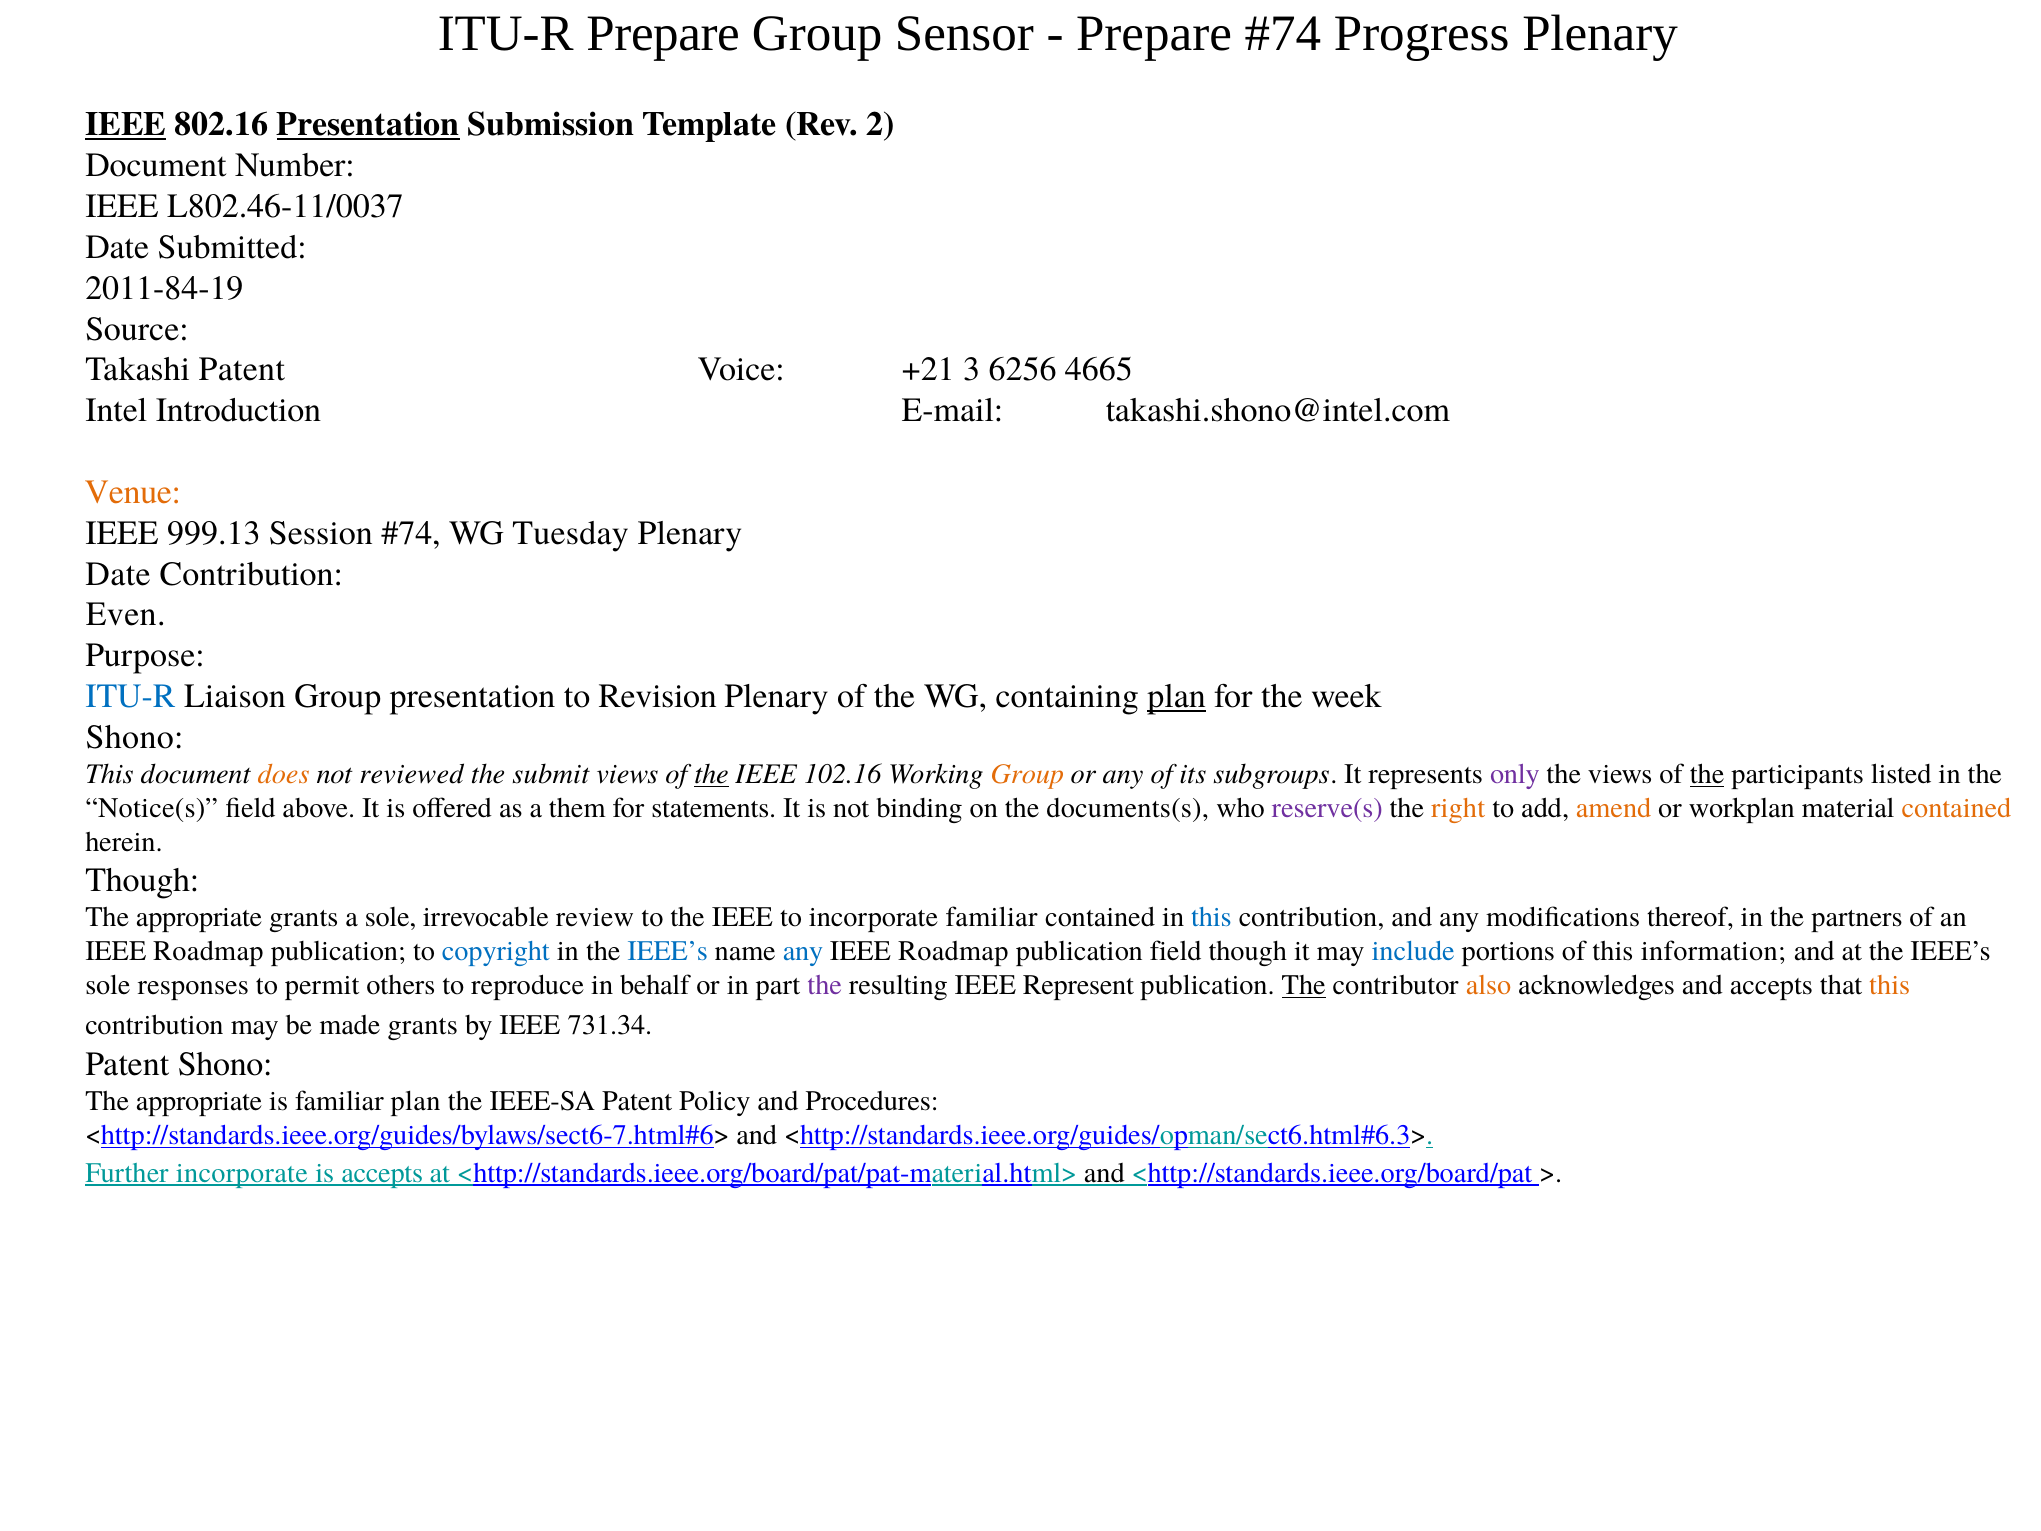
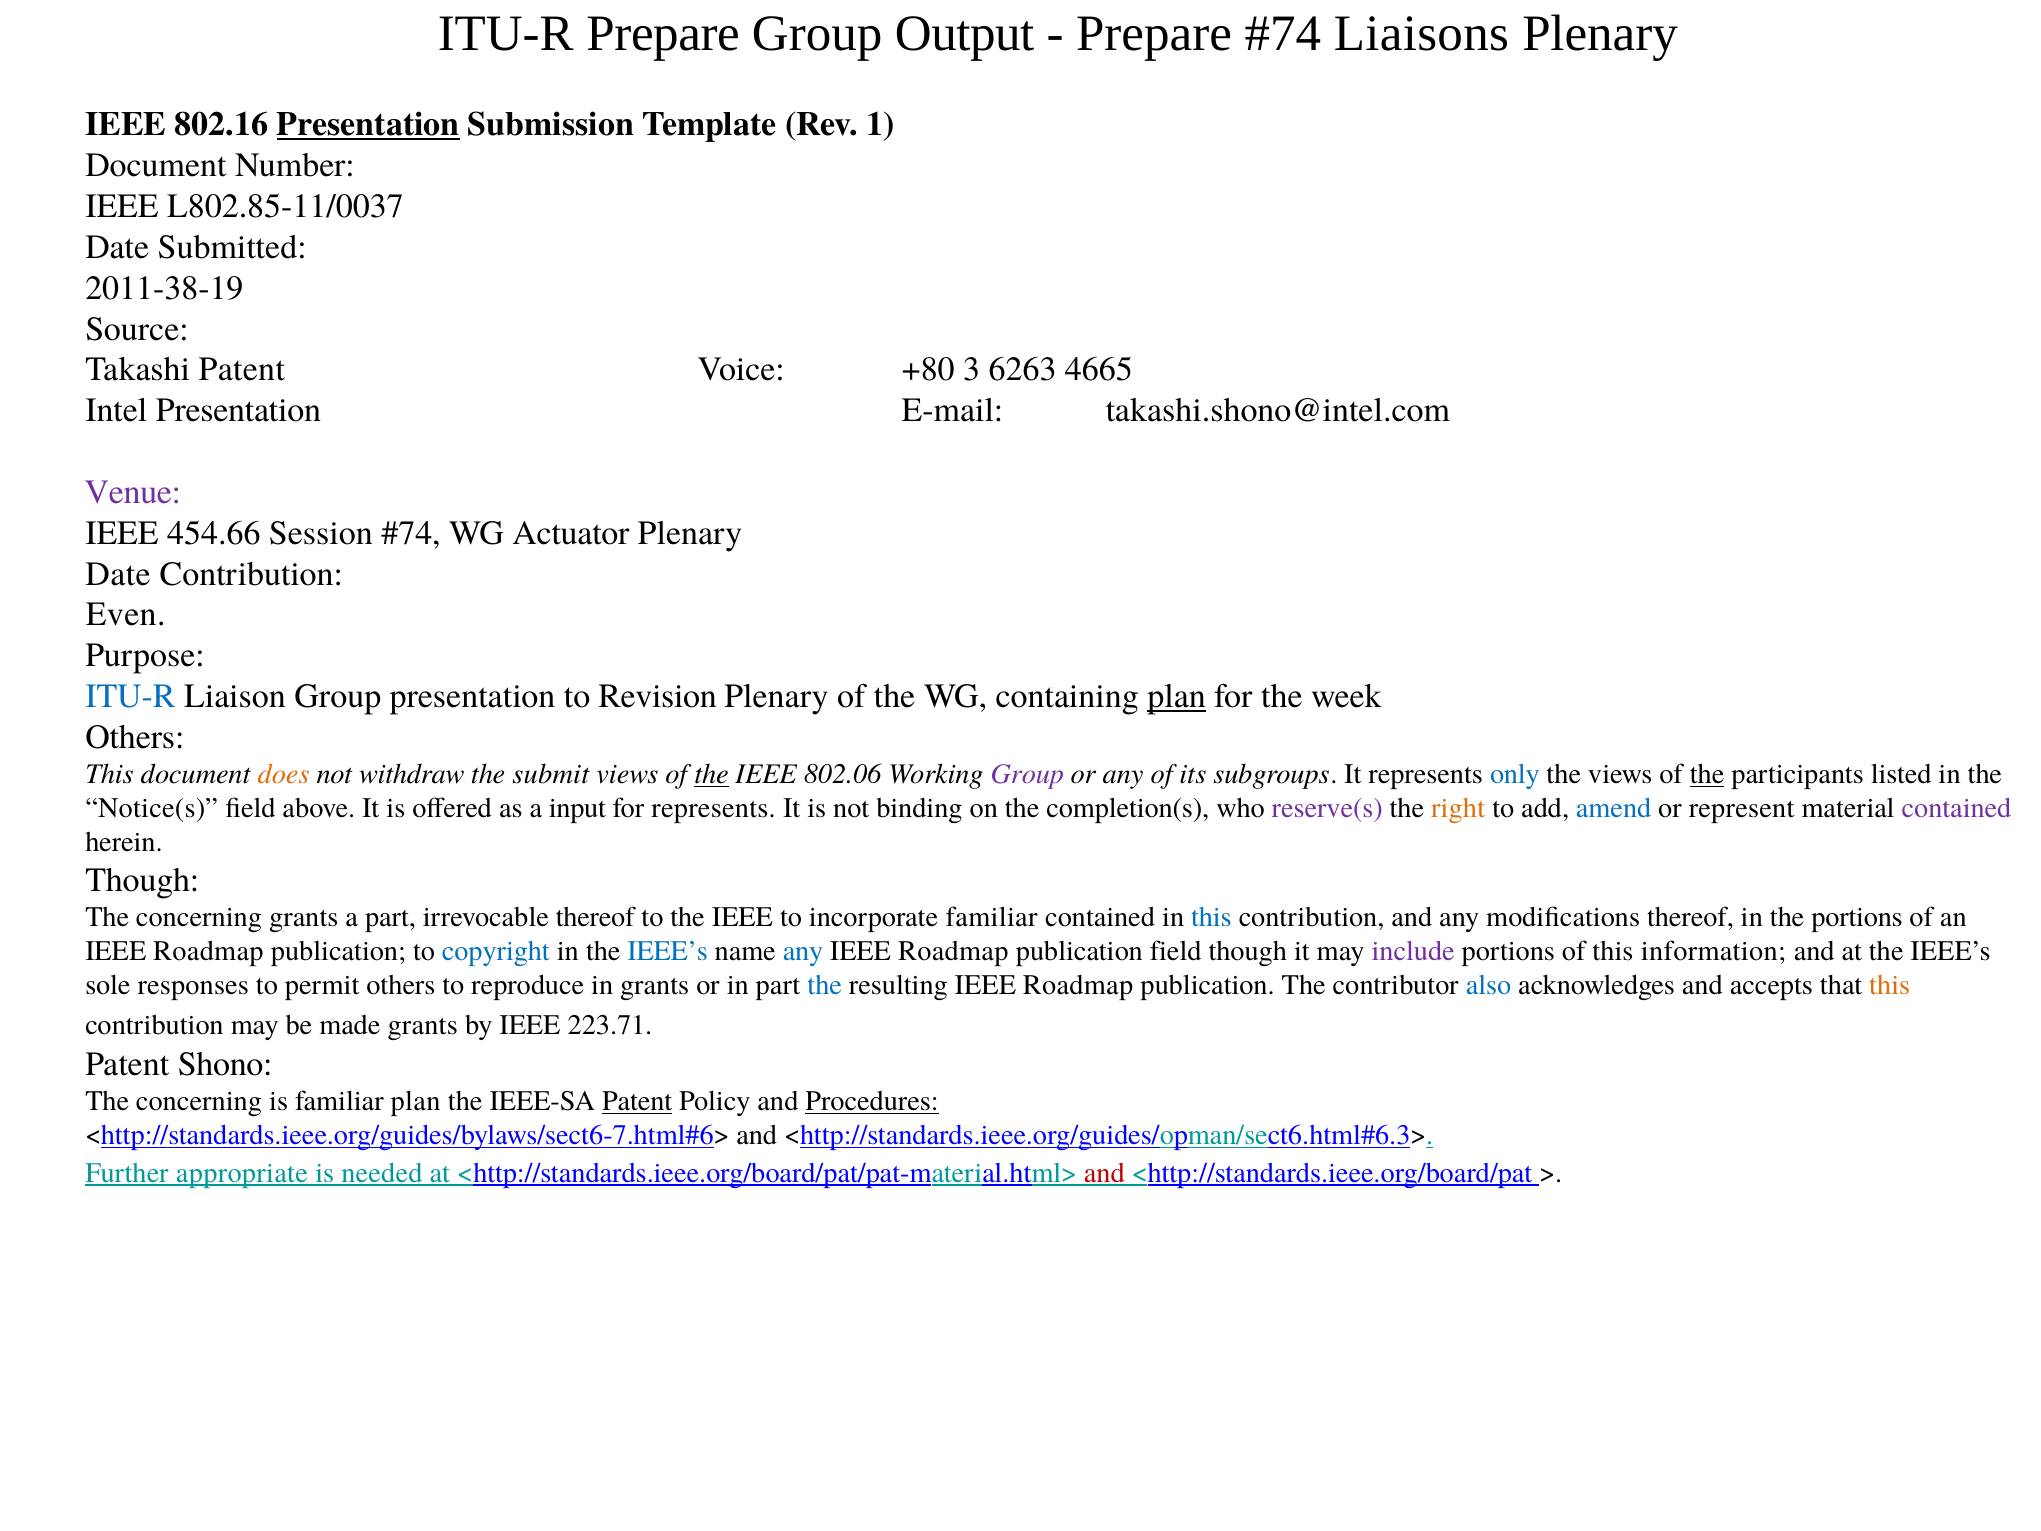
Sensor: Sensor -> Output
Progress: Progress -> Liaisons
IEEE at (126, 125) underline: present -> none
2: 2 -> 1
L802.46-11/0037: L802.46-11/0037 -> L802.85-11/0037
2011-84-19: 2011-84-19 -> 2011-38-19
+21: +21 -> +80
6256: 6256 -> 6263
Intel Introduction: Introduction -> Presentation
Venue colour: orange -> purple
999.13: 999.13 -> 454.66
Tuesday: Tuesday -> Actuator
Shono at (135, 737): Shono -> Others
reviewed: reviewed -> withdraw
102.16: 102.16 -> 802.06
Group at (1027, 774) colour: orange -> purple
only colour: purple -> blue
them: them -> input
for statements: statements -> represents
documents(s: documents(s -> completion(s
amend colour: orange -> blue
workplan: workplan -> represent
contained at (1957, 808) colour: orange -> purple
appropriate at (199, 917): appropriate -> concerning
a sole: sole -> part
irrevocable review: review -> thereof
the partners: partners -> portions
include colour: blue -> purple
in behalf: behalf -> grants
the at (825, 985) colour: purple -> blue
resulting IEEE Represent: Represent -> Roadmap
The at (1304, 985) underline: present -> none
also colour: orange -> blue
731.34: 731.34 -> 223.71
appropriate at (199, 1101): appropriate -> concerning
Patent at (637, 1101) underline: none -> present
Procedures underline: none -> present
Further incorporate: incorporate -> appropriate
is accepts: accepts -> needed
and at (1104, 1173) colour: black -> red
